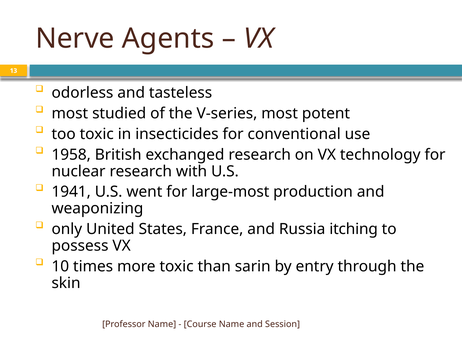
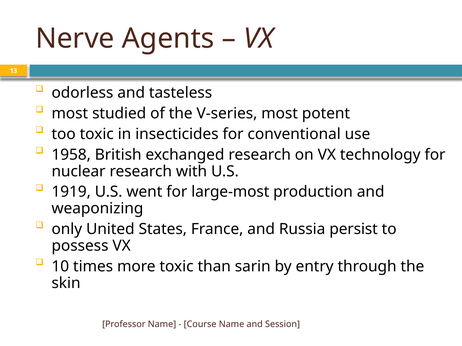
1941: 1941 -> 1919
itching: itching -> persist
